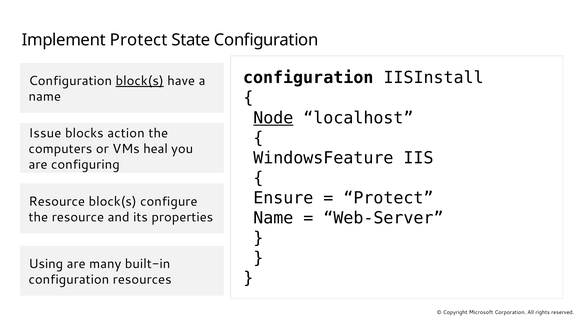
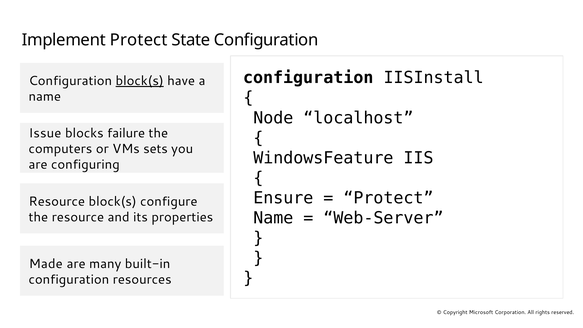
Node underline: present -> none
action: action -> failure
heal: heal -> sets
Using: Using -> Made
